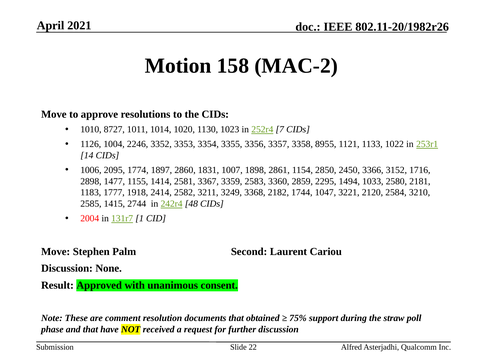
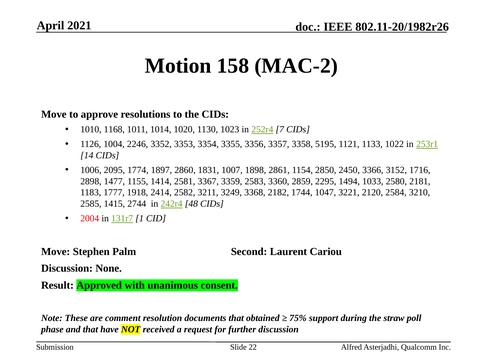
8727: 8727 -> 1168
8955: 8955 -> 5195
